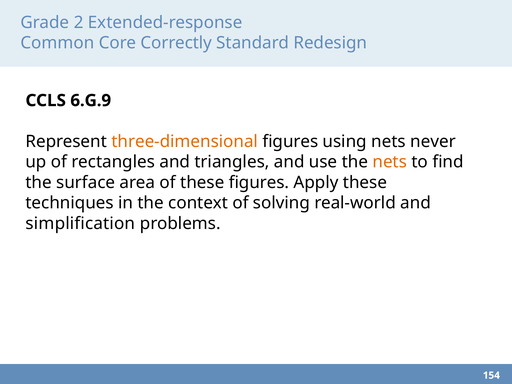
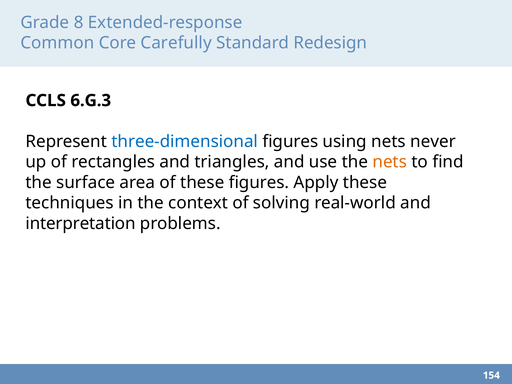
2: 2 -> 8
Correctly: Correctly -> Carefully
6.G.9: 6.G.9 -> 6.G.3
three-dimensional colour: orange -> blue
simplification: simplification -> interpretation
